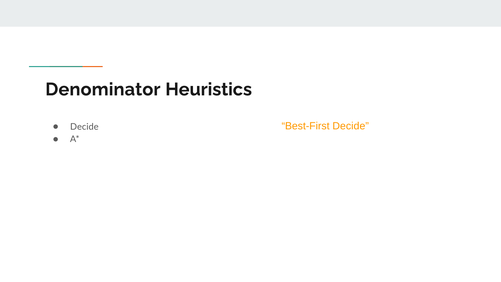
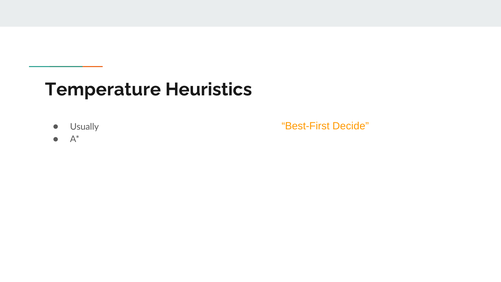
Denominator: Denominator -> Temperature
Decide at (84, 127): Decide -> Usually
